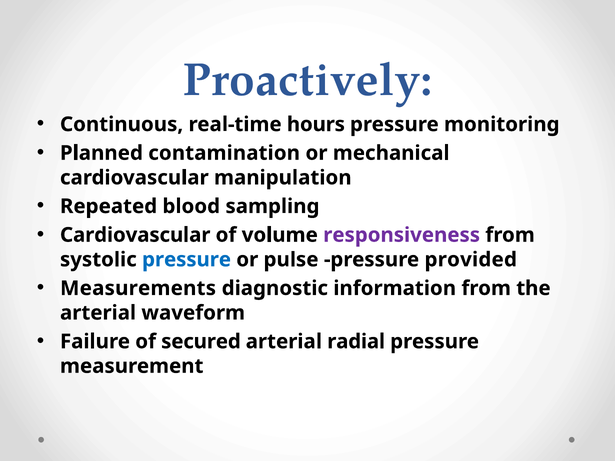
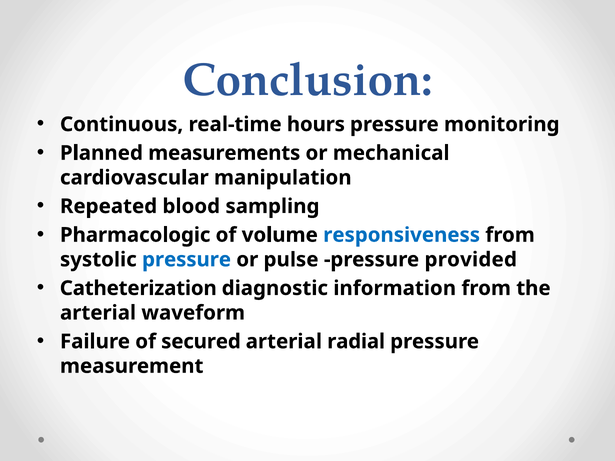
Proactively: Proactively -> Conclusion
contamination: contamination -> measurements
Cardiovascular at (135, 235): Cardiovascular -> Pharmacologic
responsiveness colour: purple -> blue
Measurements: Measurements -> Catheterization
